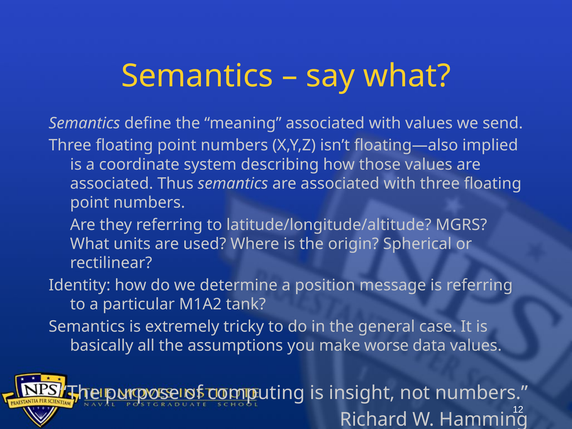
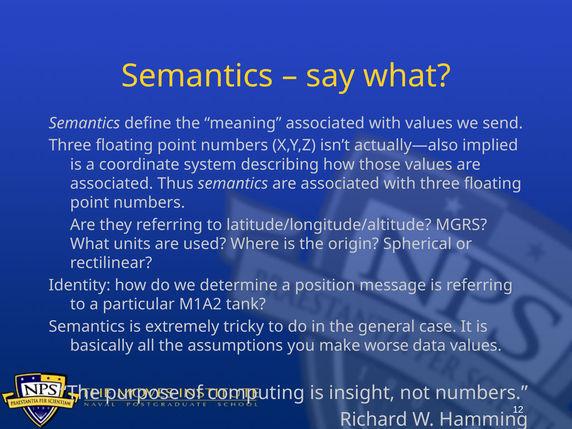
floating—also: floating—also -> actually—also
